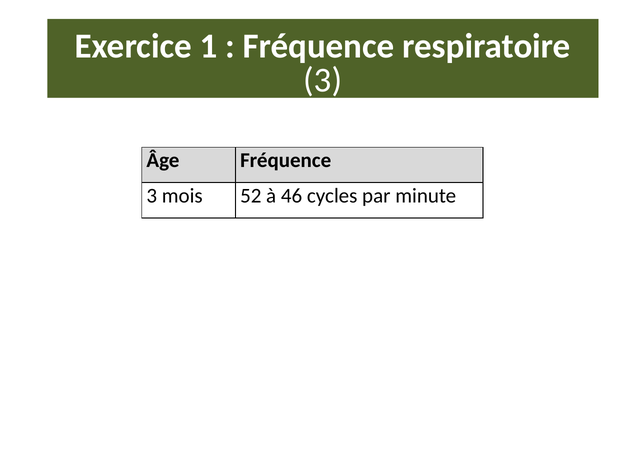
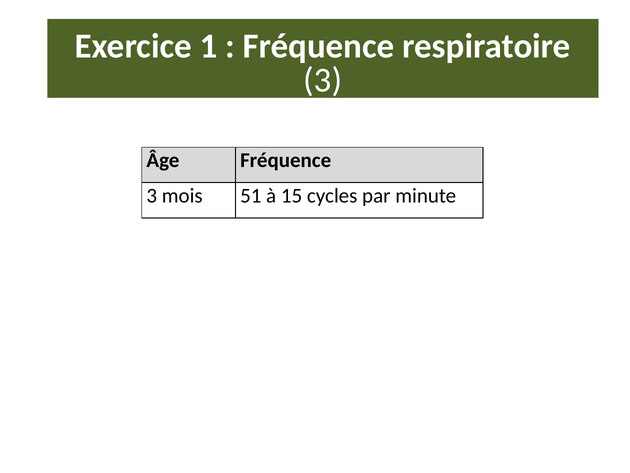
52: 52 -> 51
46: 46 -> 15
